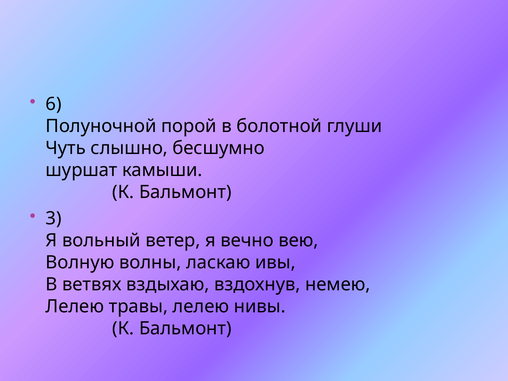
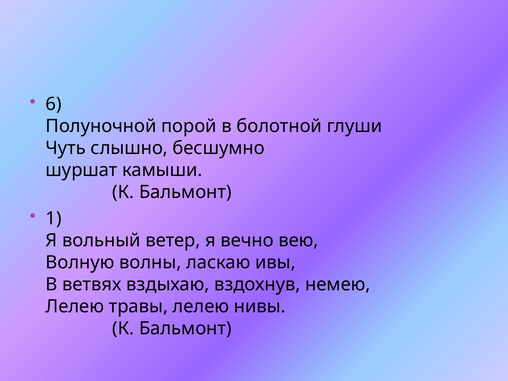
3: 3 -> 1
